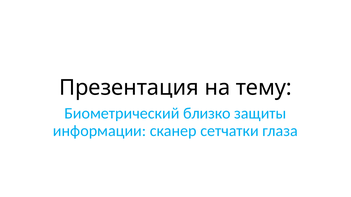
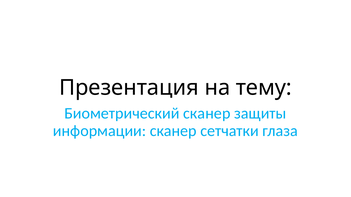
Биометрический близко: близко -> сканер
